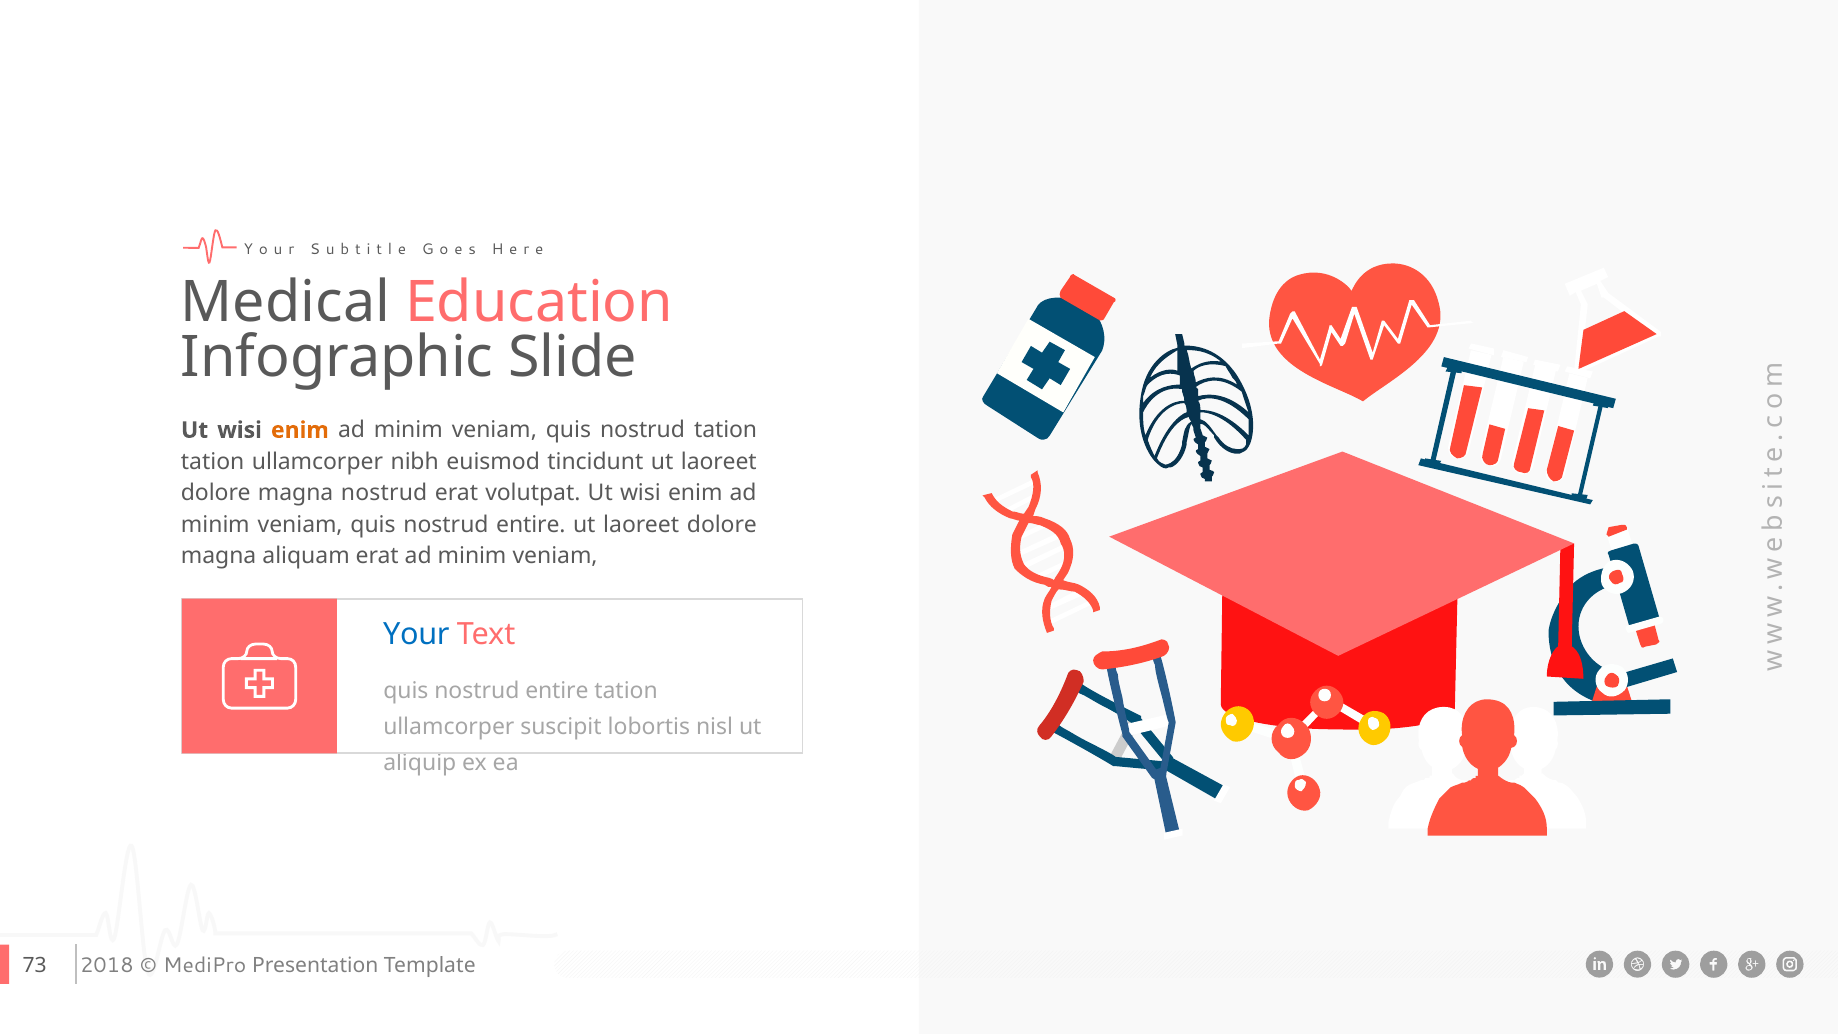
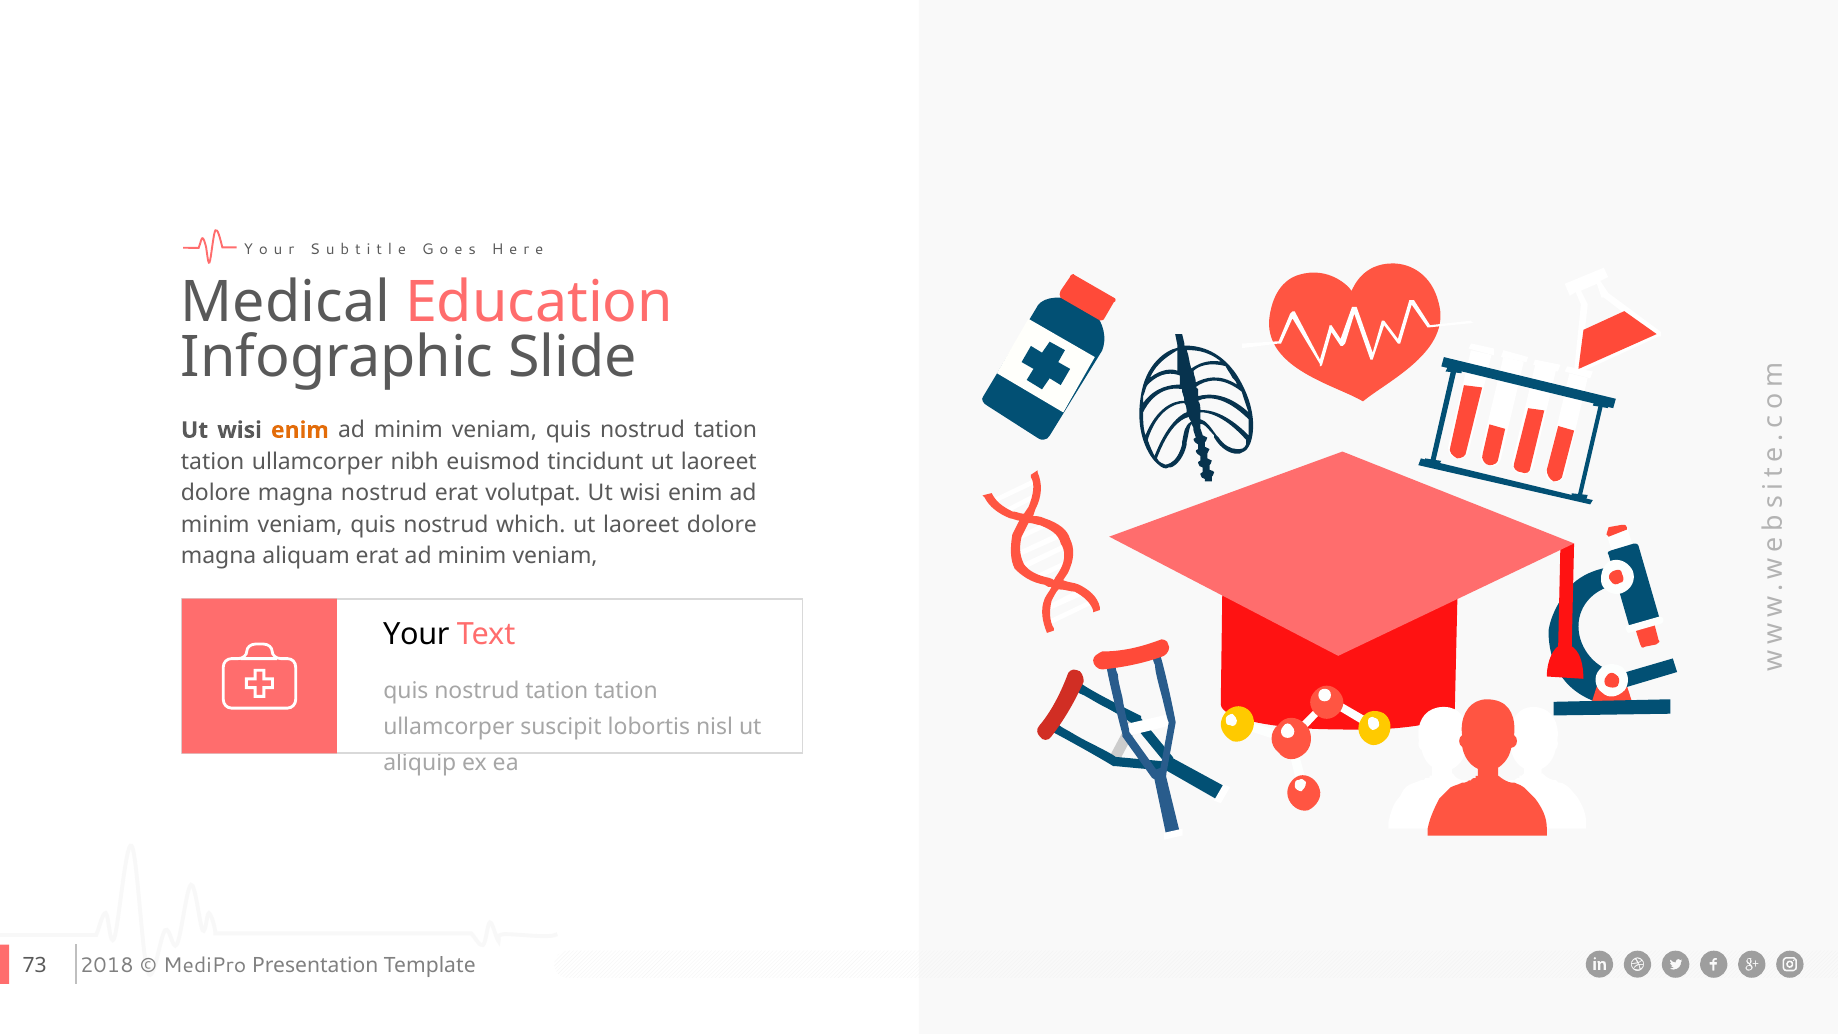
entire at (531, 524): entire -> which
Your colour: blue -> black
entire at (557, 691): entire -> tation
